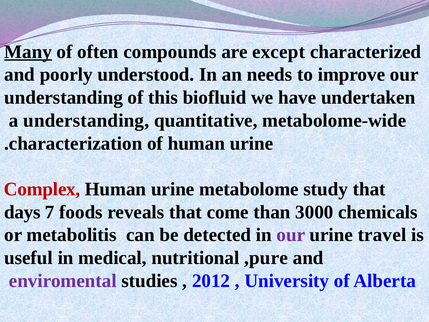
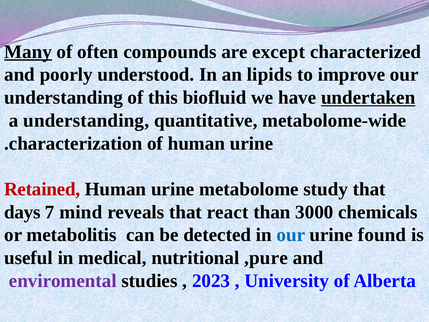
needs: needs -> lipids
undertaken underline: none -> present
Complex: Complex -> Retained
foods: foods -> mind
come: come -> react
our at (291, 235) colour: purple -> blue
travel: travel -> found
2012: 2012 -> 2023
